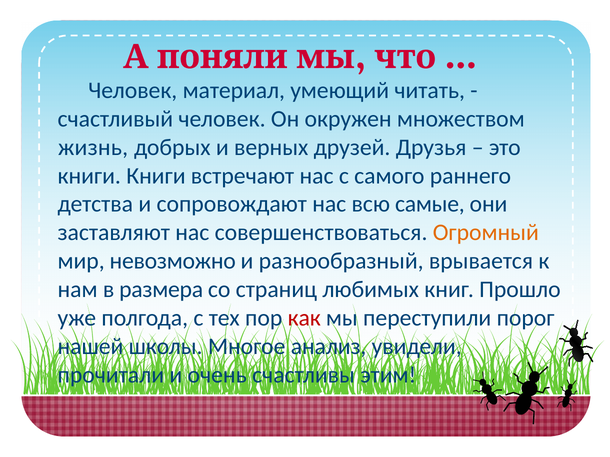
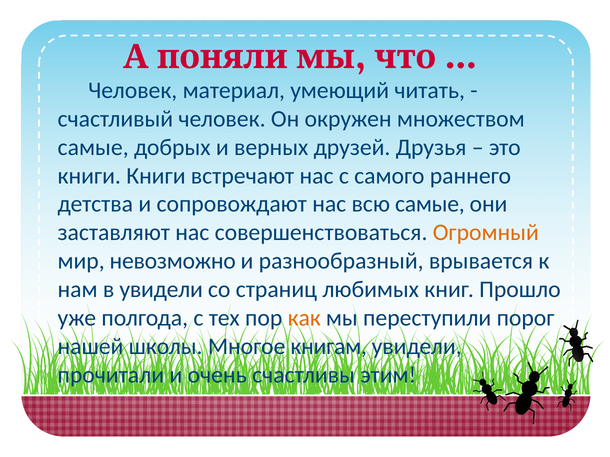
жизнь at (93, 147): жизнь -> самые
в размера: размера -> увидели
как colour: red -> orange
анализ: анализ -> книгам
